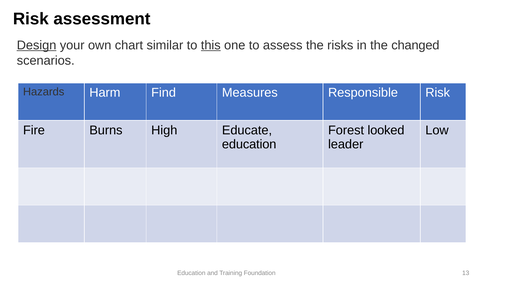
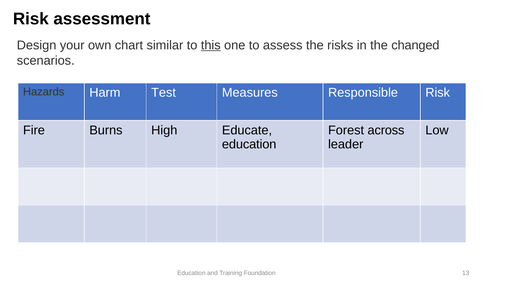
Design underline: present -> none
Find: Find -> Test
looked: looked -> across
